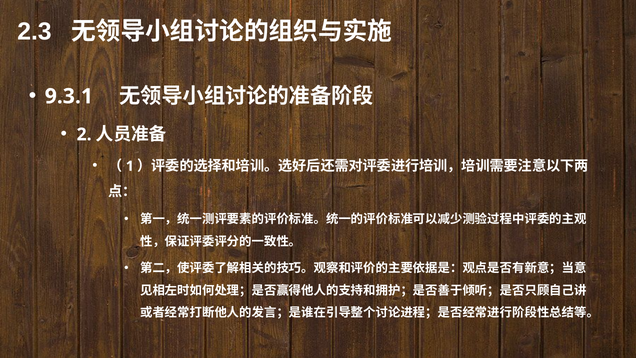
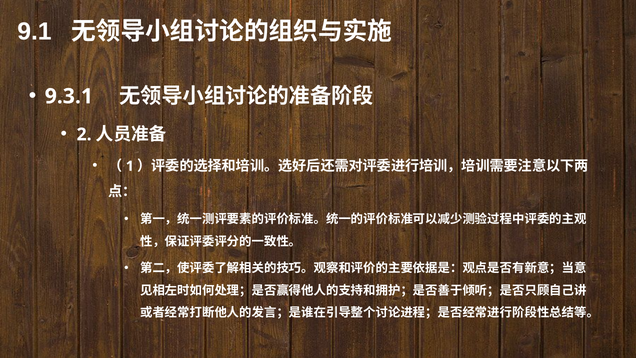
2.3: 2.3 -> 9.1
